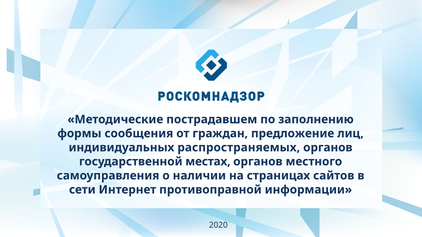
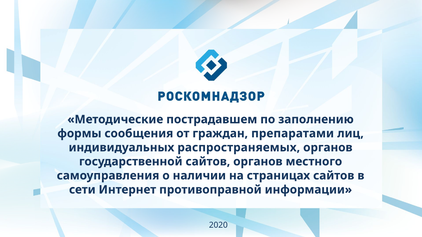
предложение: предложение -> препаратами
государственной местах: местах -> сайтов
